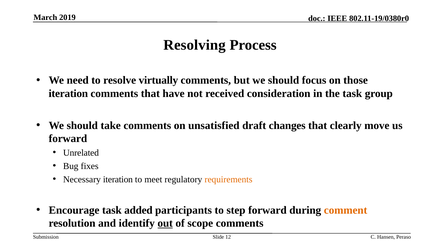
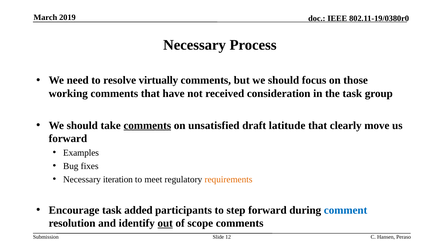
Resolving at (194, 45): Resolving -> Necessary
iteration at (68, 94): iteration -> working
comments at (147, 126) underline: none -> present
changes: changes -> latitude
Unrelated: Unrelated -> Examples
comment colour: orange -> blue
